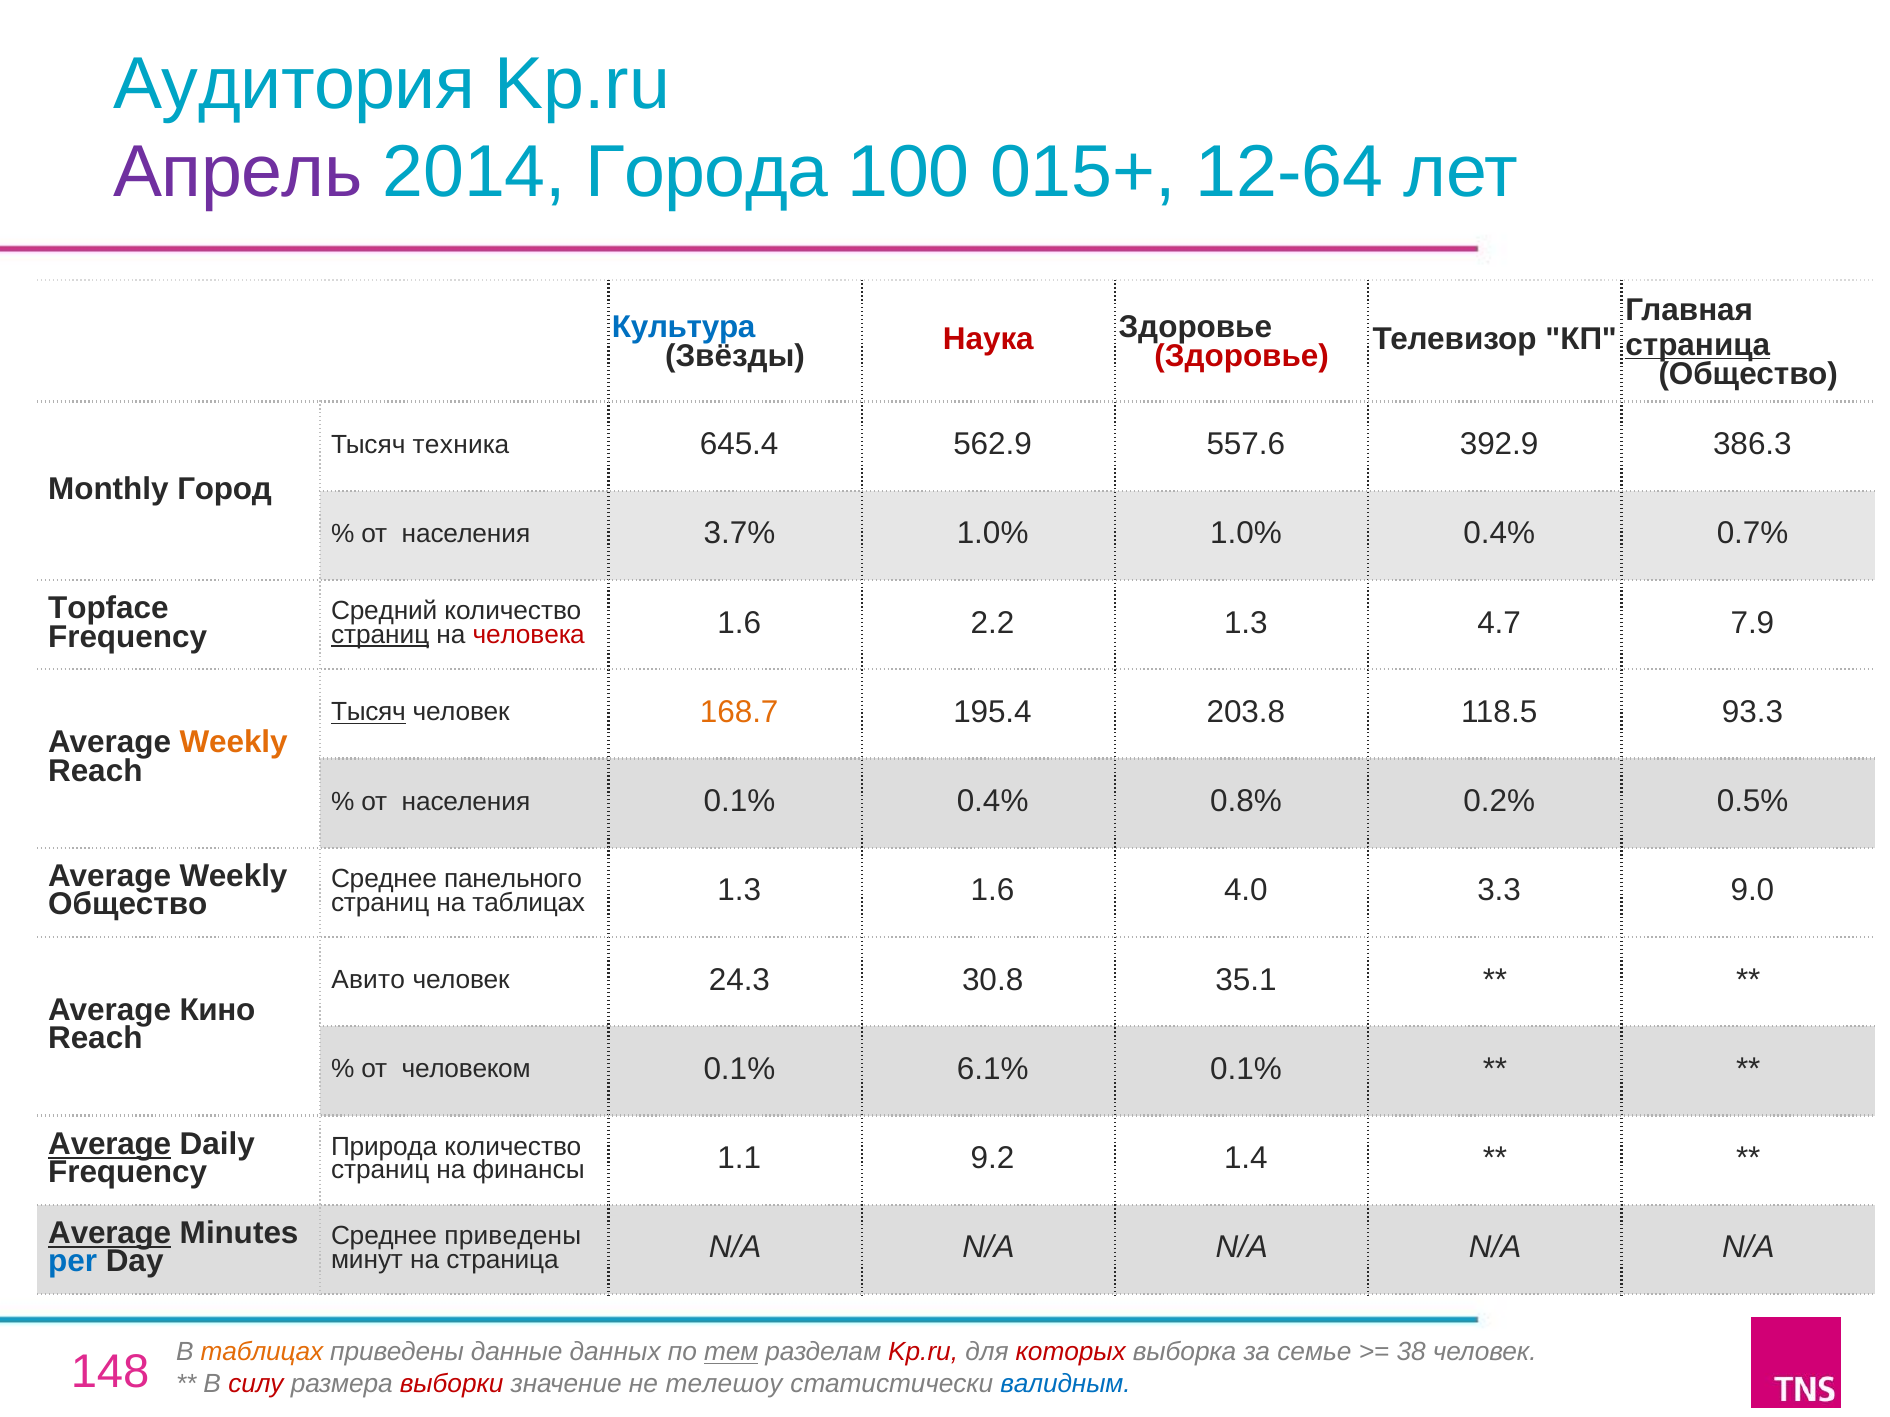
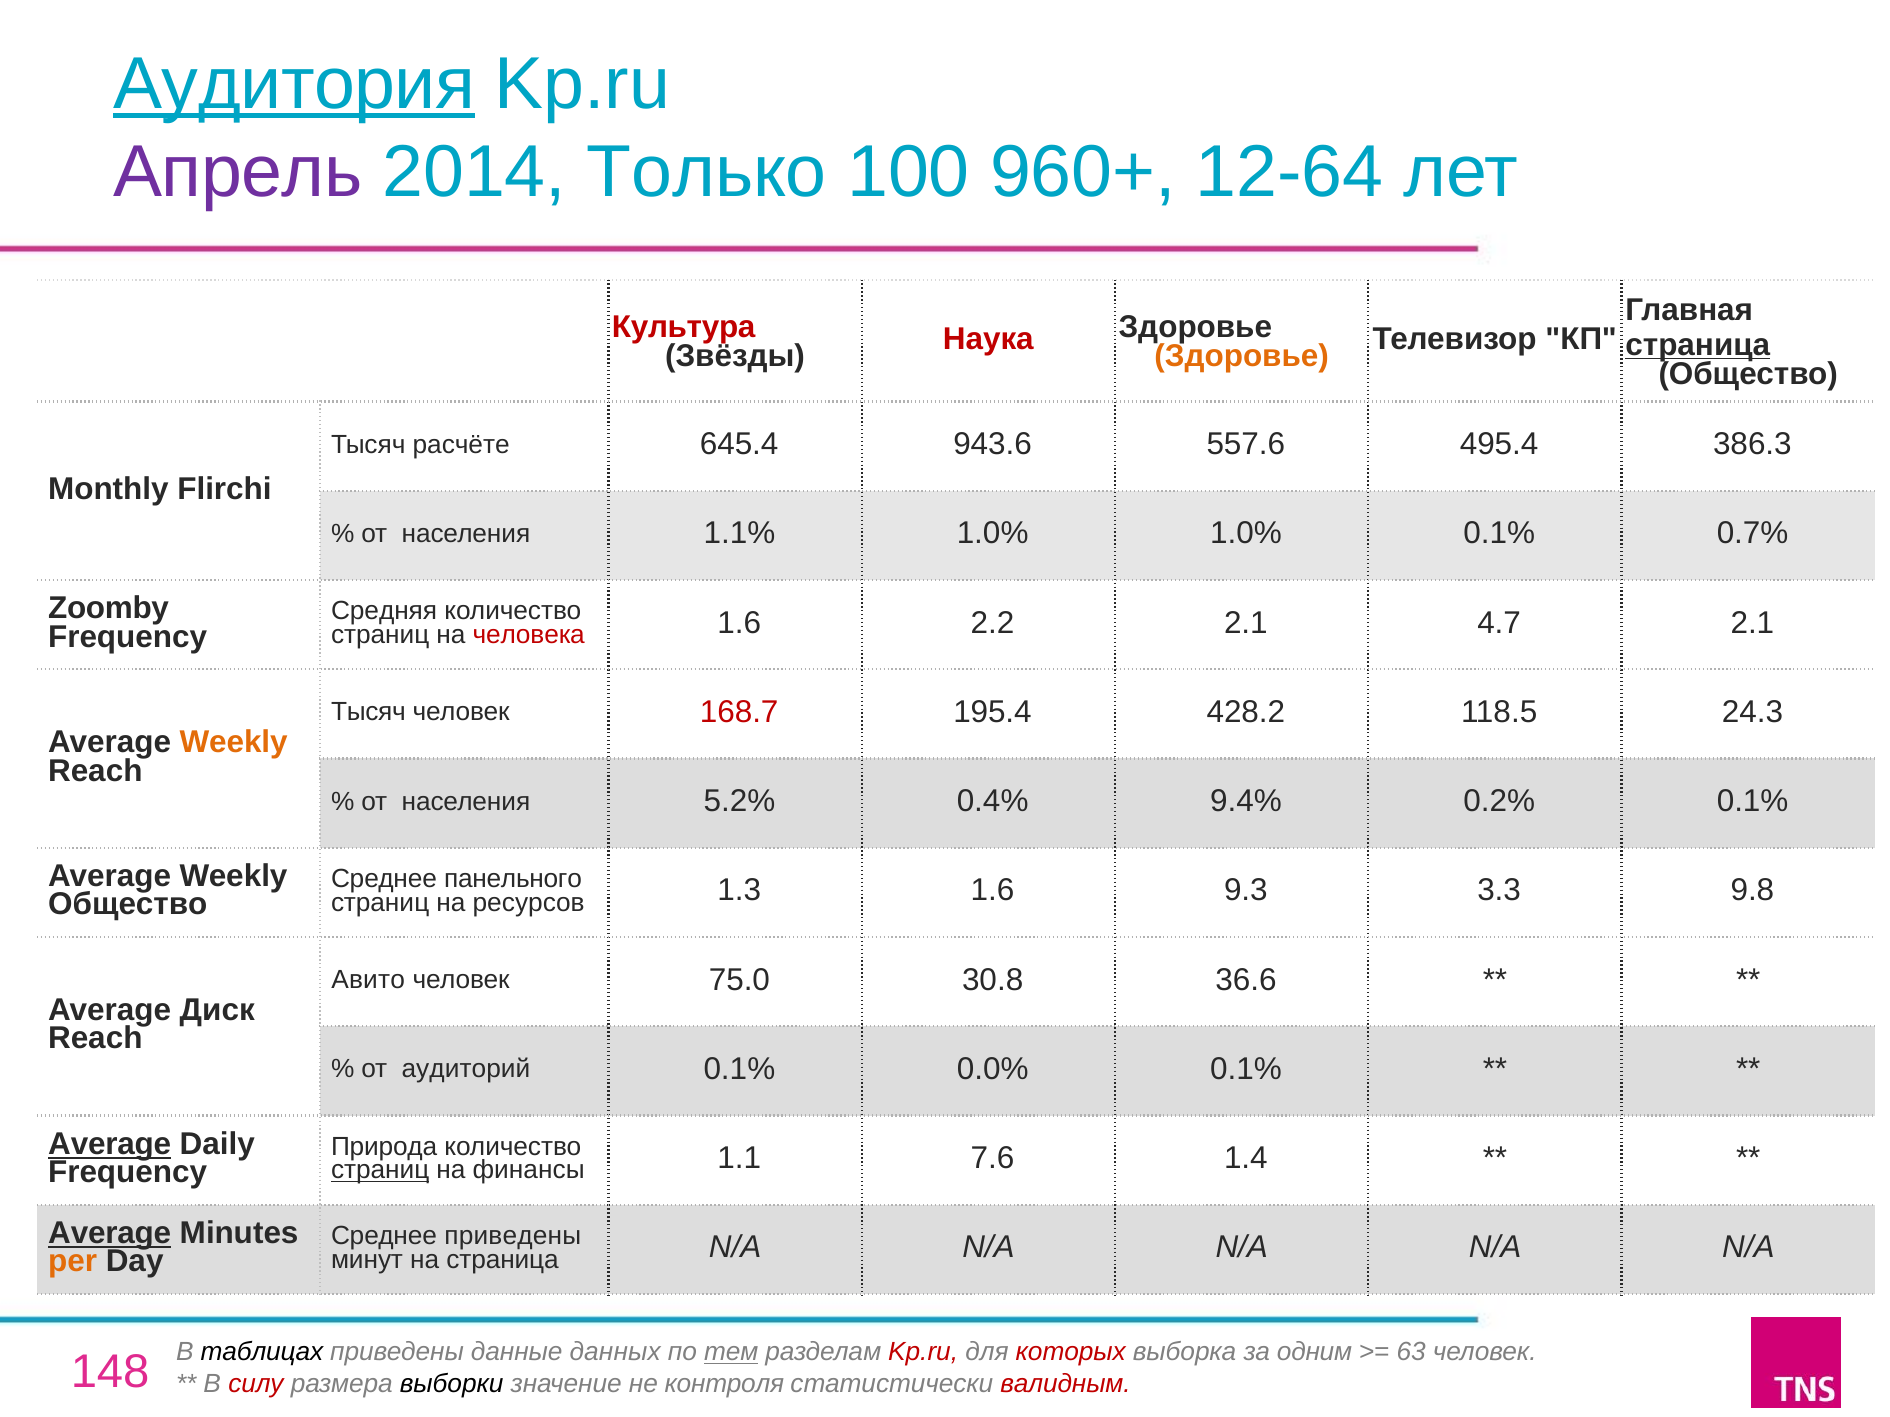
Аудитория underline: none -> present
Города: Города -> Только
015+: 015+ -> 960+
Культура colour: blue -> red
Здоровье at (1242, 357) colour: red -> orange
техника: техника -> расчёте
562.9: 562.9 -> 943.6
392.9: 392.9 -> 495.4
Город: Город -> Flirchi
3.7%: 3.7% -> 1.1%
1.0% 0.4%: 0.4% -> 0.1%
Topface: Topface -> Zoomby
Средний: Средний -> Средняя
страниц at (380, 635) underline: present -> none
2.2 1.3: 1.3 -> 2.1
4.7 7.9: 7.9 -> 2.1
Тысяч at (368, 712) underline: present -> none
168.7 colour: orange -> red
203.8: 203.8 -> 428.2
93.3: 93.3 -> 24.3
населения 0.1%: 0.1% -> 5.2%
0.8%: 0.8% -> 9.4%
0.2% 0.5%: 0.5% -> 0.1%
на таблицах: таблицах -> ресурсов
4.0: 4.0 -> 9.3
9.0: 9.0 -> 9.8
24.3: 24.3 -> 75.0
35.1: 35.1 -> 36.6
Кино: Кино -> Диск
человеком: человеком -> аудиторий
6.1%: 6.1% -> 0.0%
страниц at (380, 1171) underline: none -> present
9.2: 9.2 -> 7.6
per colour: blue -> orange
таблицах at (262, 1353) colour: orange -> black
семье: семье -> одним
38: 38 -> 63
выборки colour: red -> black
телешоу: телешоу -> контроля
валидным colour: blue -> red
